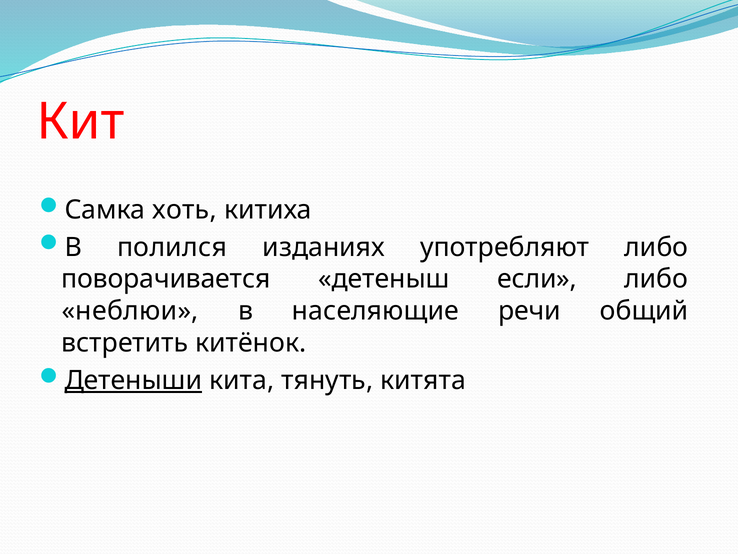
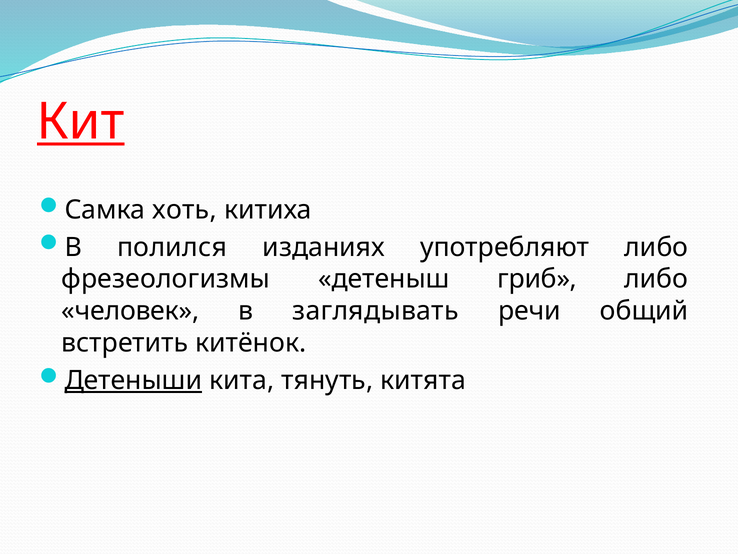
Кит underline: none -> present
поворачивается: поворачивается -> фрезеологизмы
если: если -> гриб
неблюи: неблюи -> человек
населяющие: населяющие -> заглядывать
